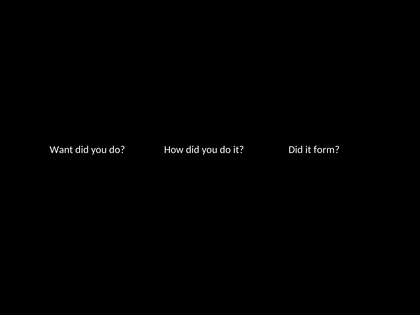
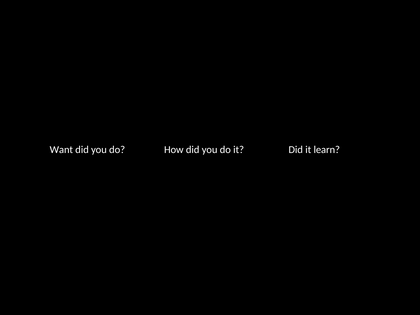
form: form -> learn
